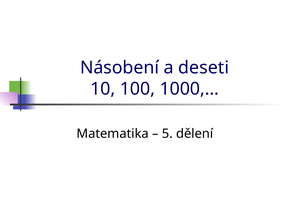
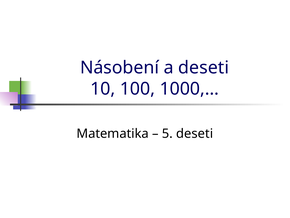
5 dělení: dělení -> deseti
